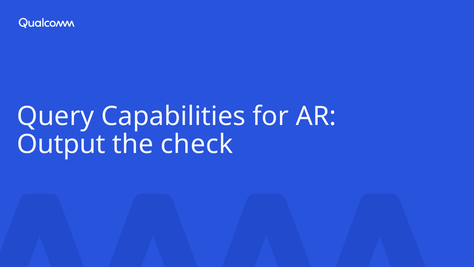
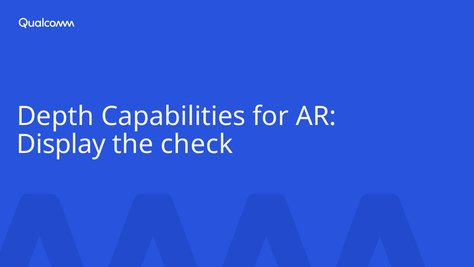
Query: Query -> Depth
Output: Output -> Display
